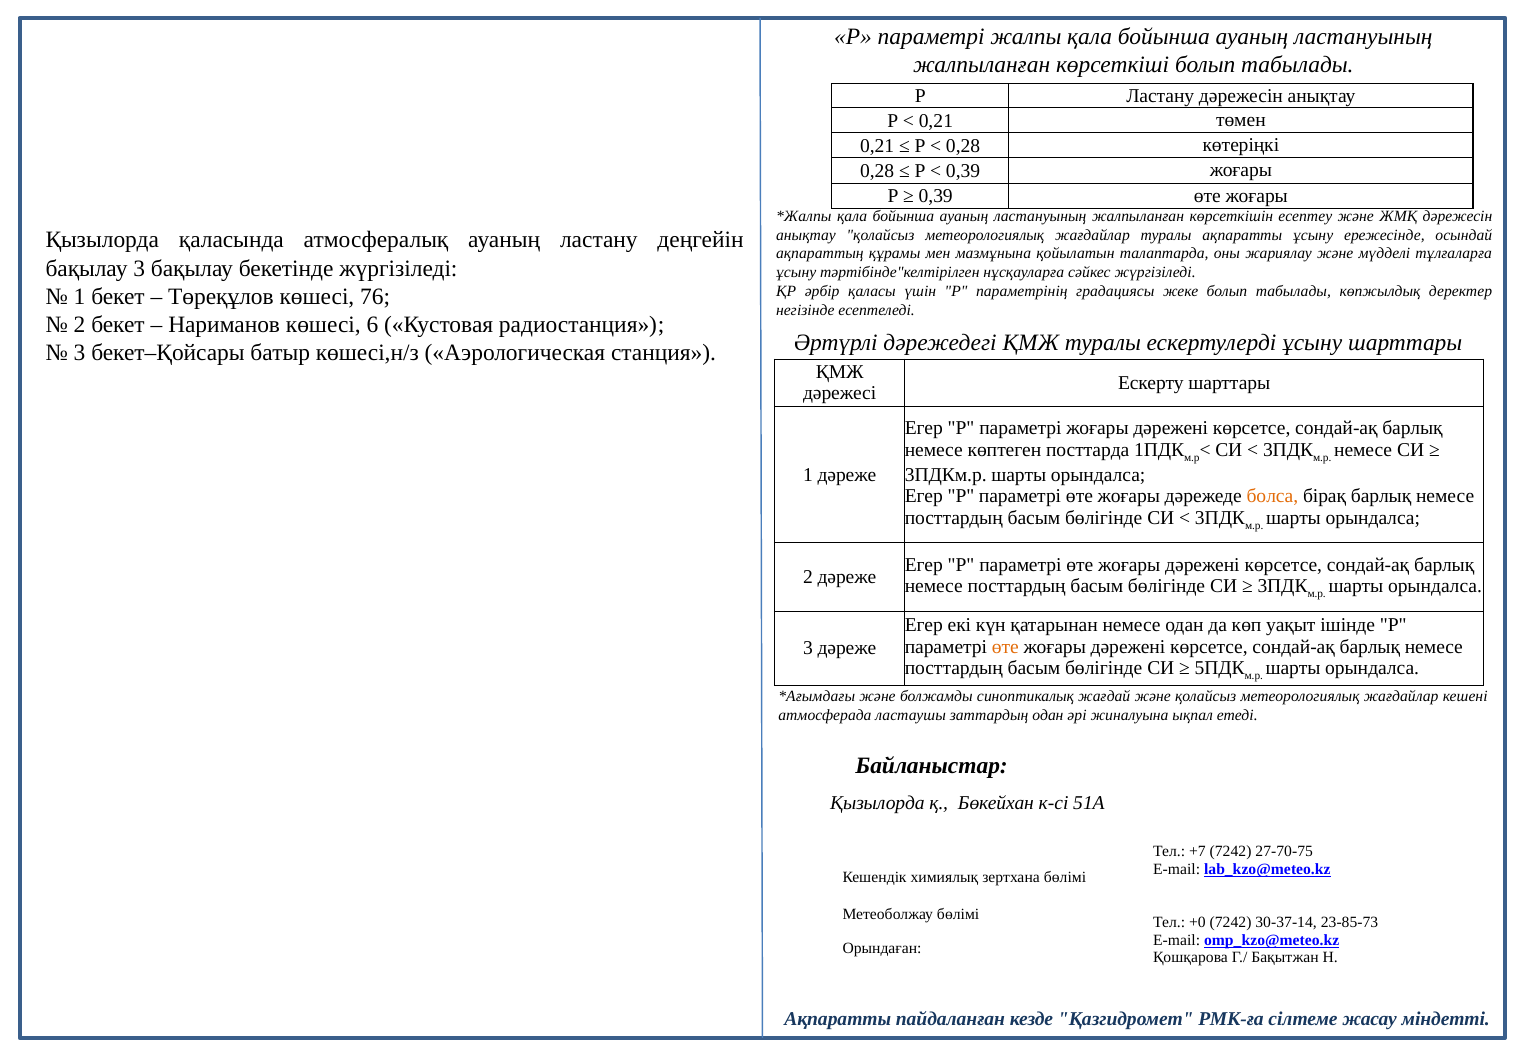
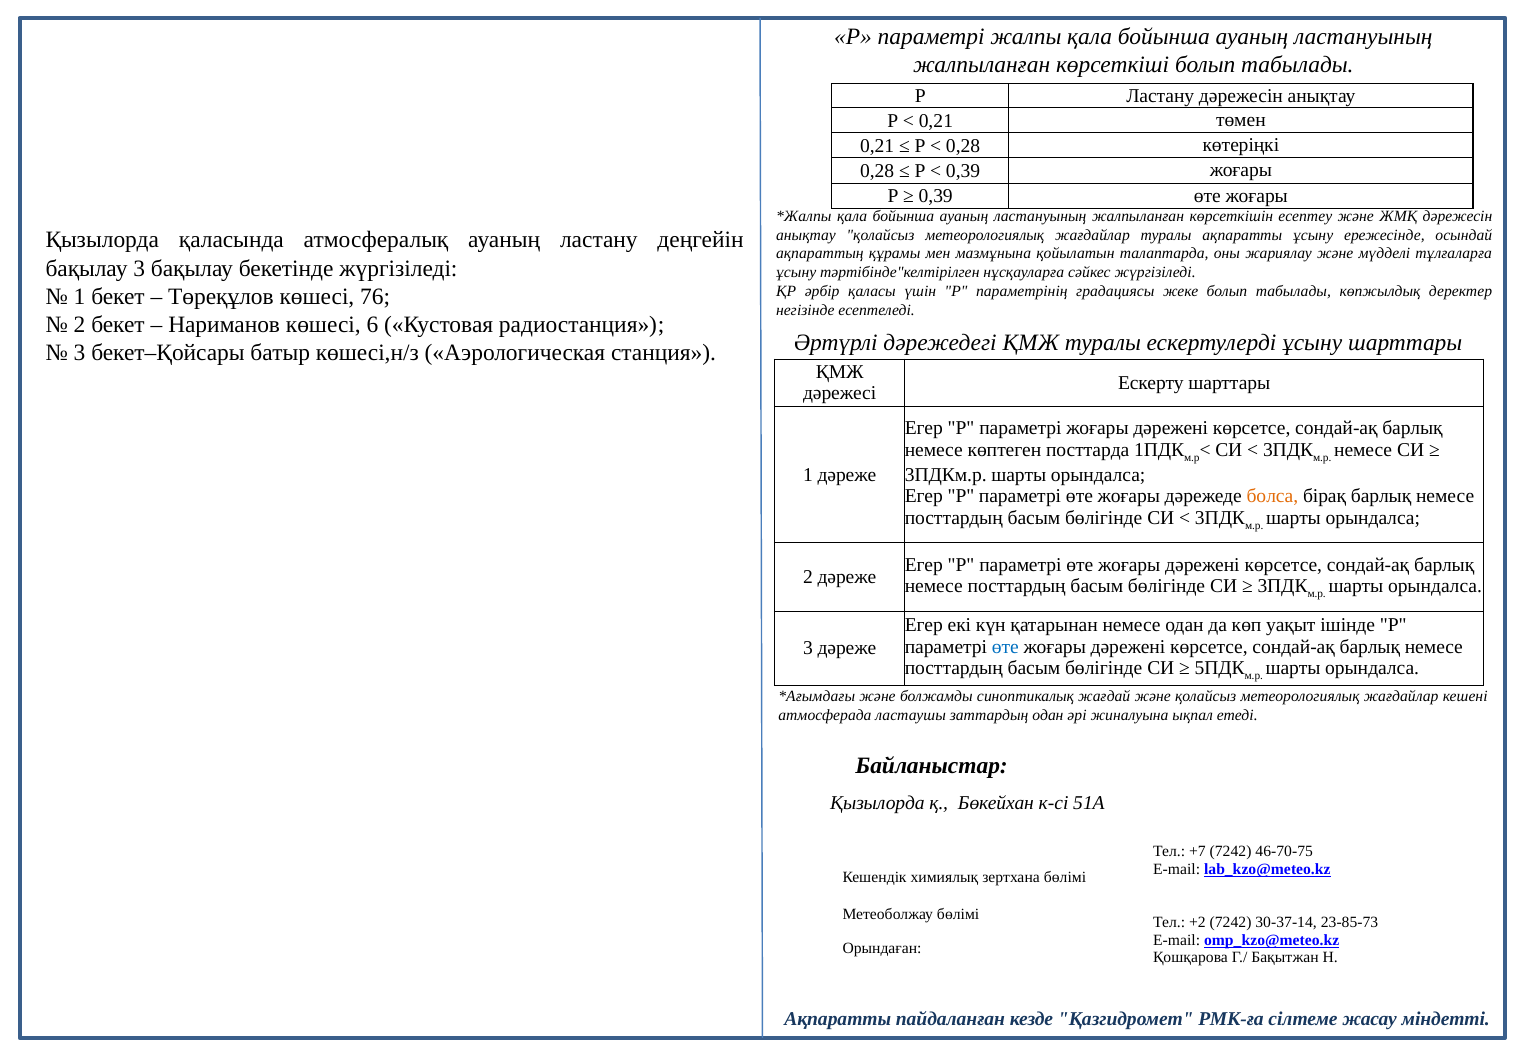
өте at (1005, 647) colour: orange -> blue
27-70-75: 27-70-75 -> 46-70-75
+0: +0 -> +2
